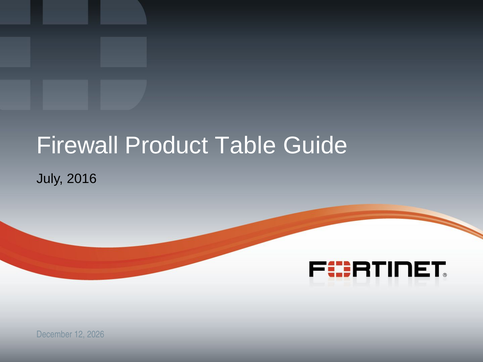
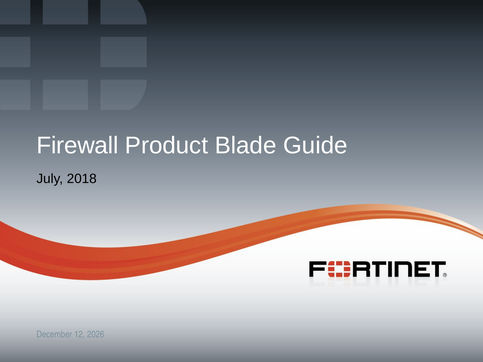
Table: Table -> Blade
2016: 2016 -> 2018
